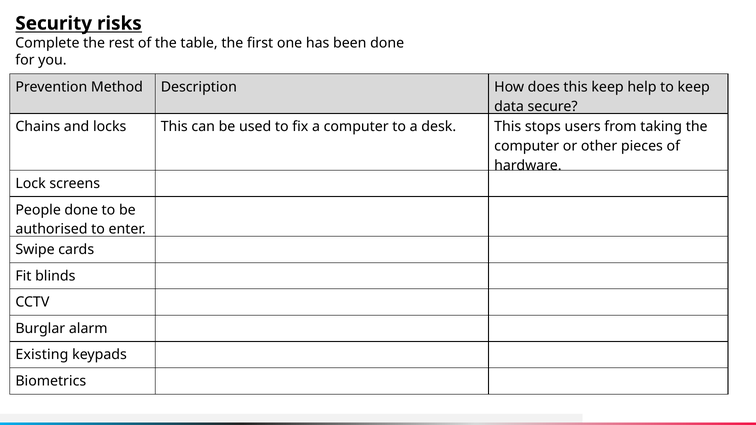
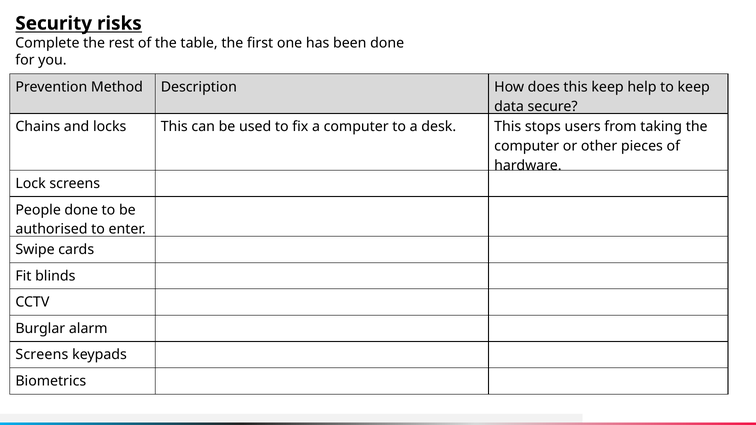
Existing at (42, 355): Existing -> Screens
